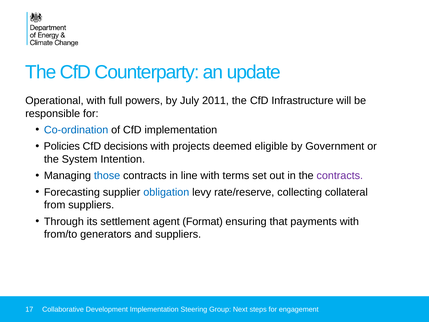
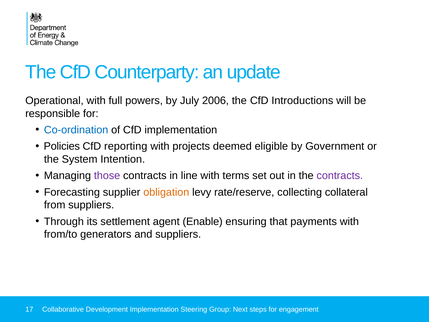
2011: 2011 -> 2006
Infrastructure: Infrastructure -> Introductions
decisions: decisions -> reporting
those colour: blue -> purple
obligation colour: blue -> orange
Format: Format -> Enable
